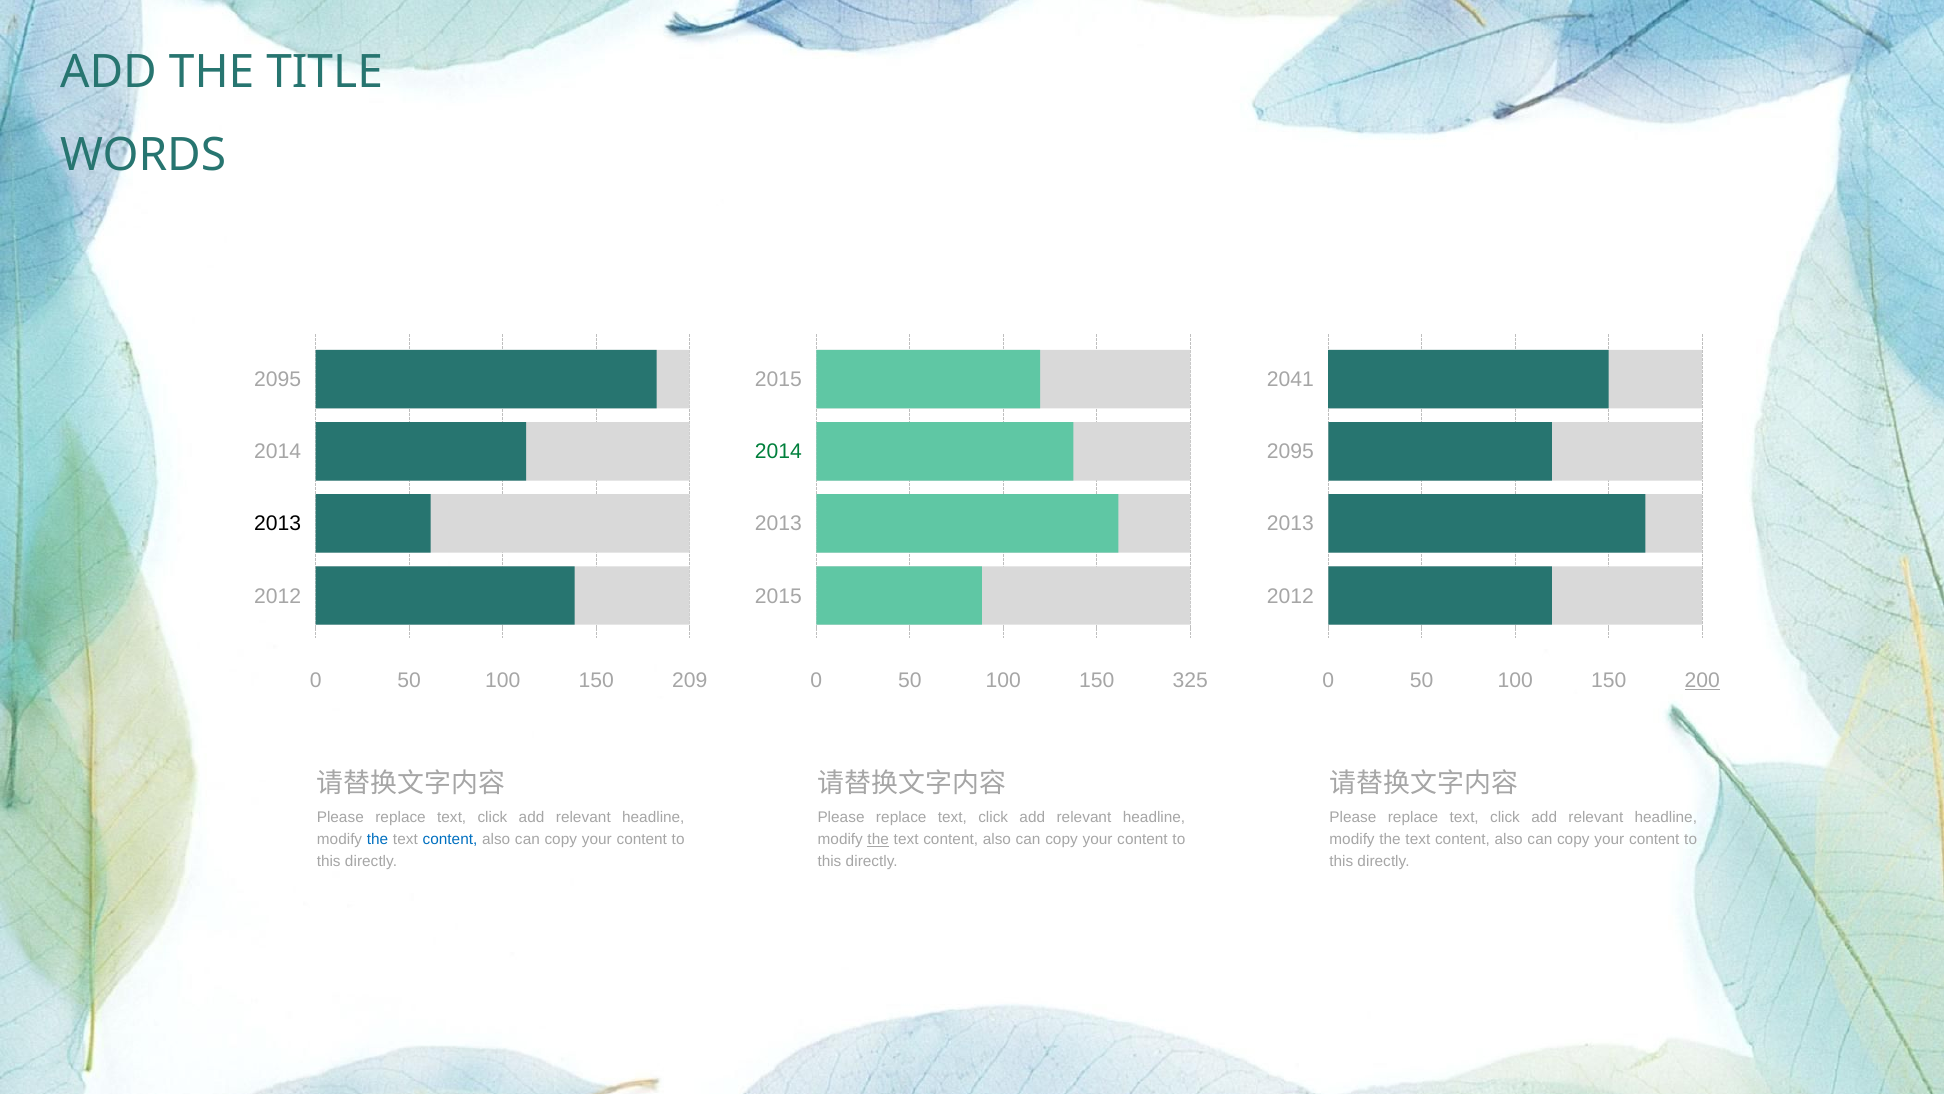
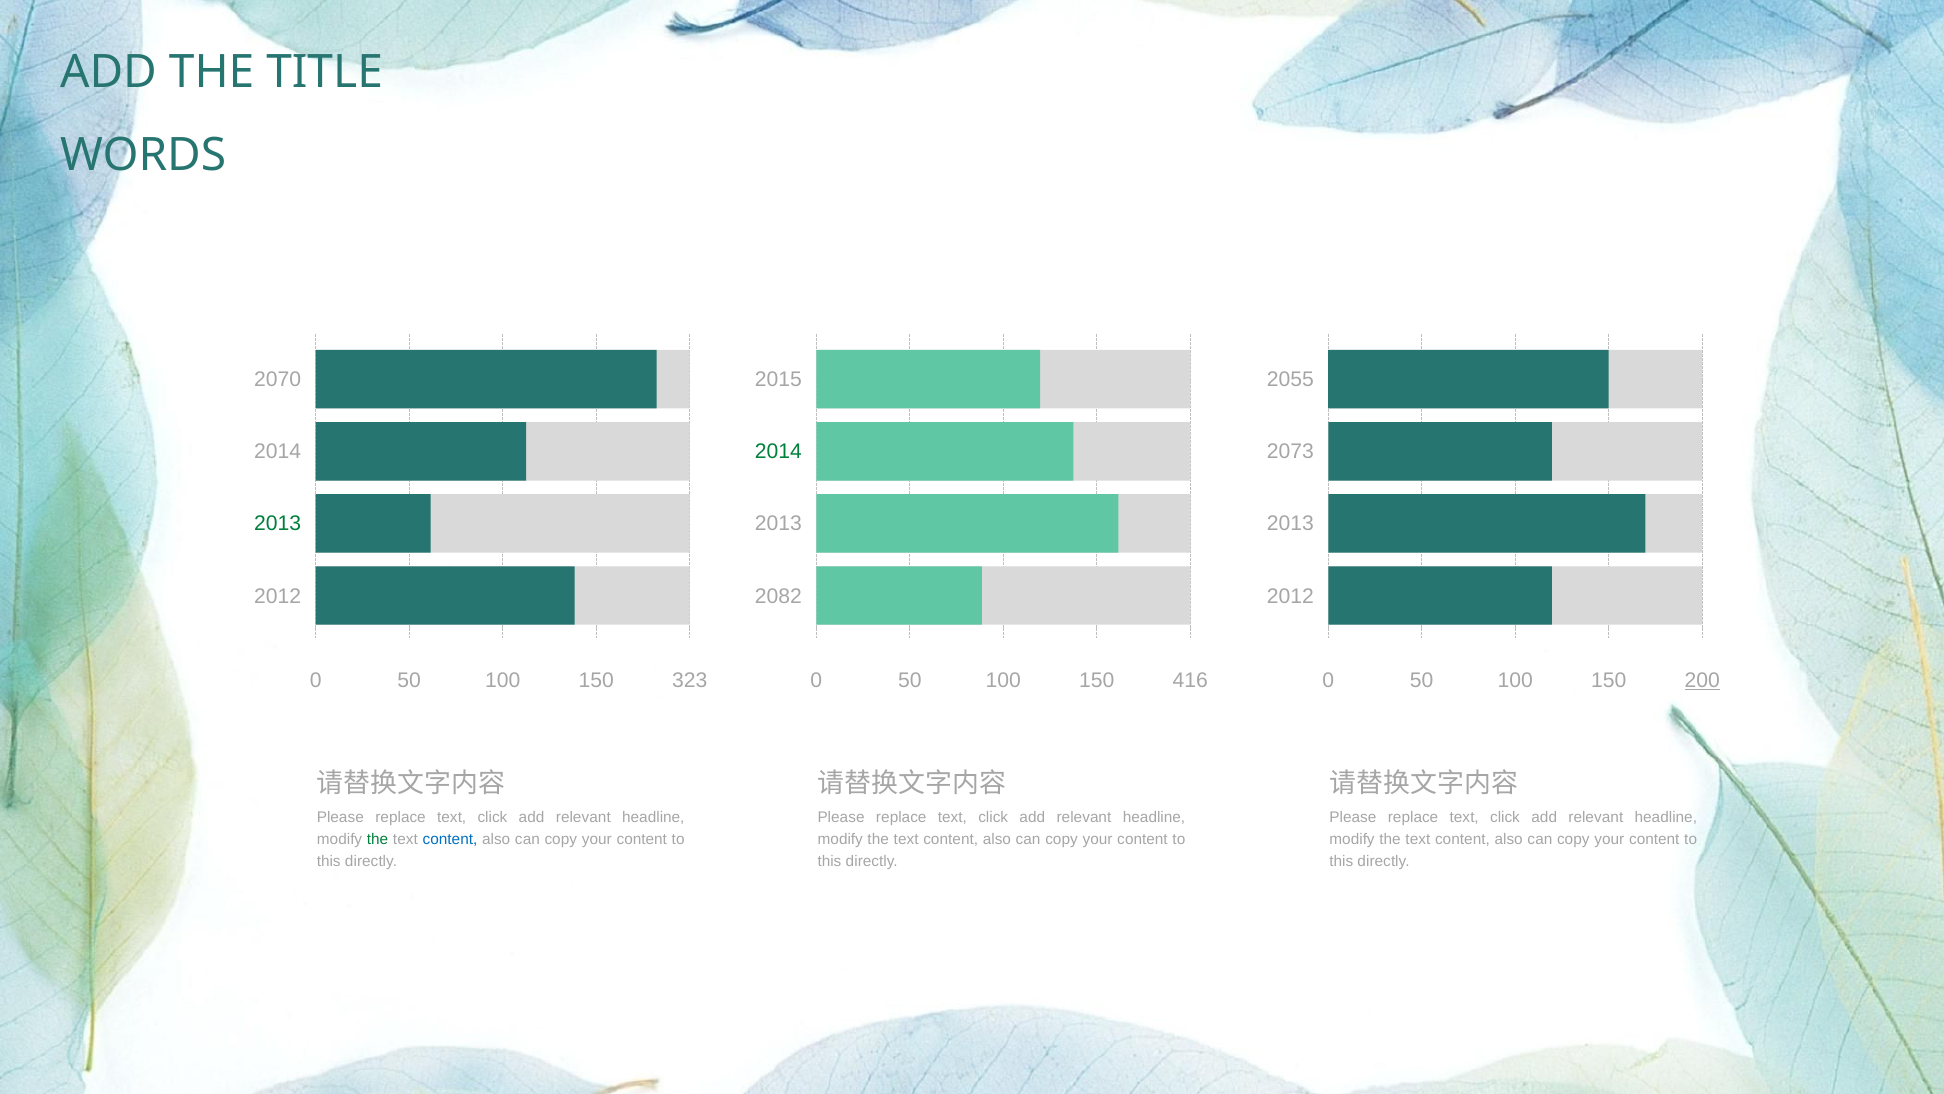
2095 at (278, 380): 2095 -> 2070
2041: 2041 -> 2055
2095 at (1290, 452): 2095 -> 2073
2013 at (278, 524) colour: black -> green
2015 at (778, 596): 2015 -> 2082
209: 209 -> 323
325: 325 -> 416
the at (377, 839) colour: blue -> green
the at (878, 839) underline: present -> none
